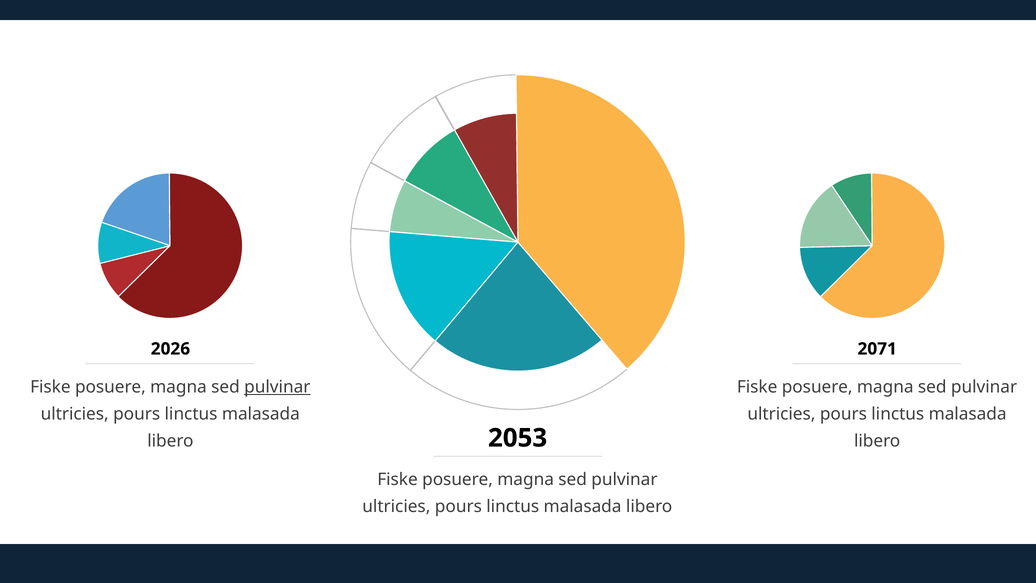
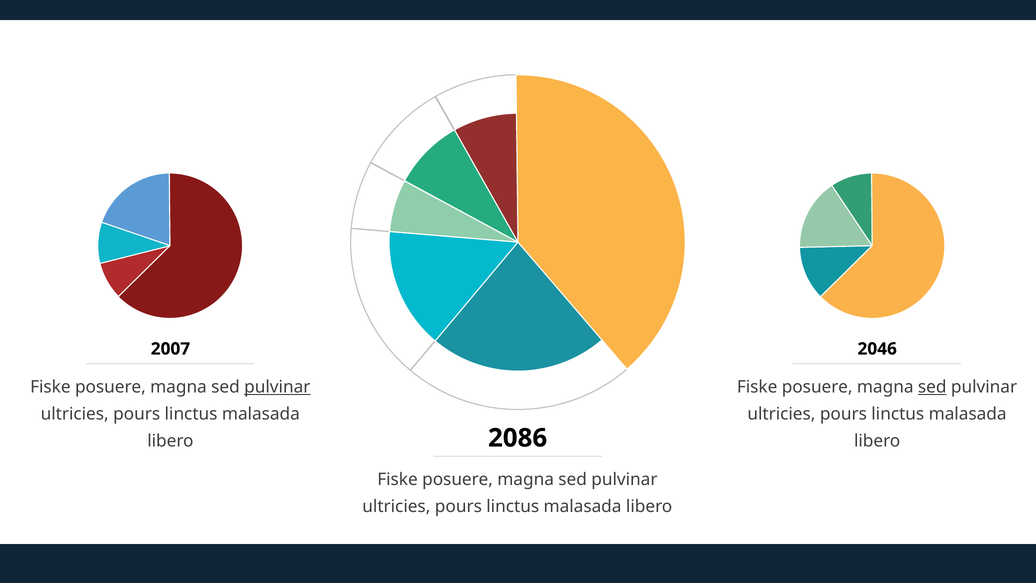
2026: 2026 -> 2007
2071: 2071 -> 2046
sed at (932, 387) underline: none -> present
2053: 2053 -> 2086
